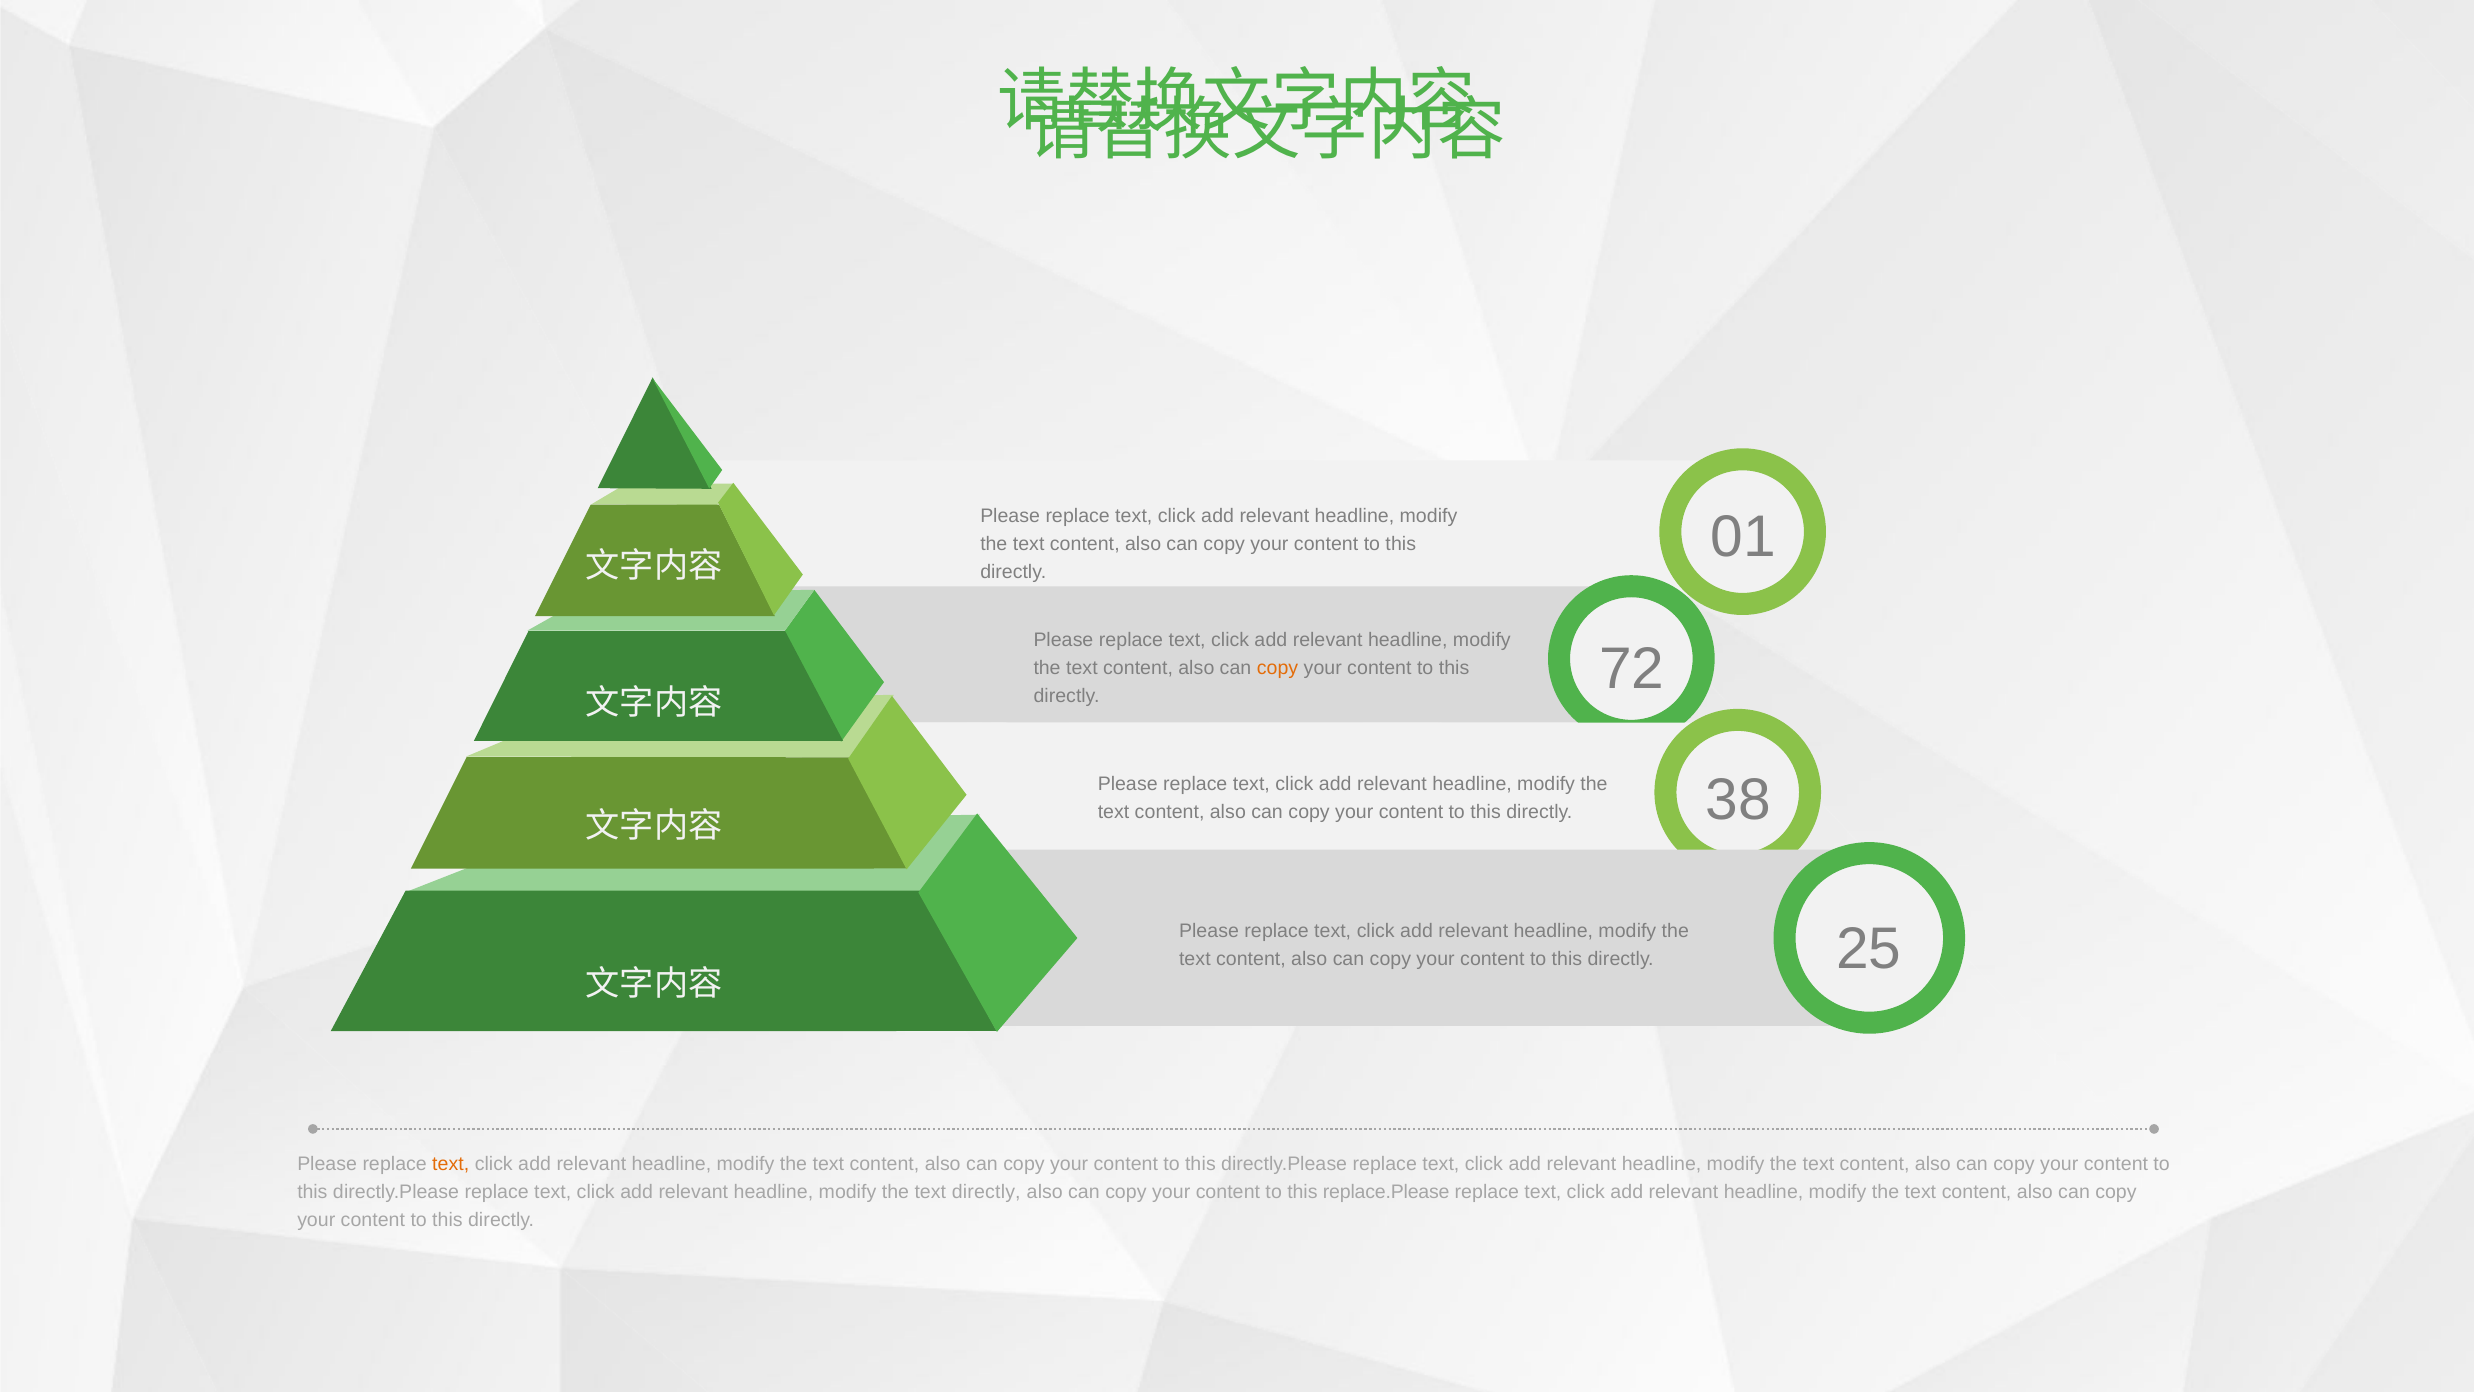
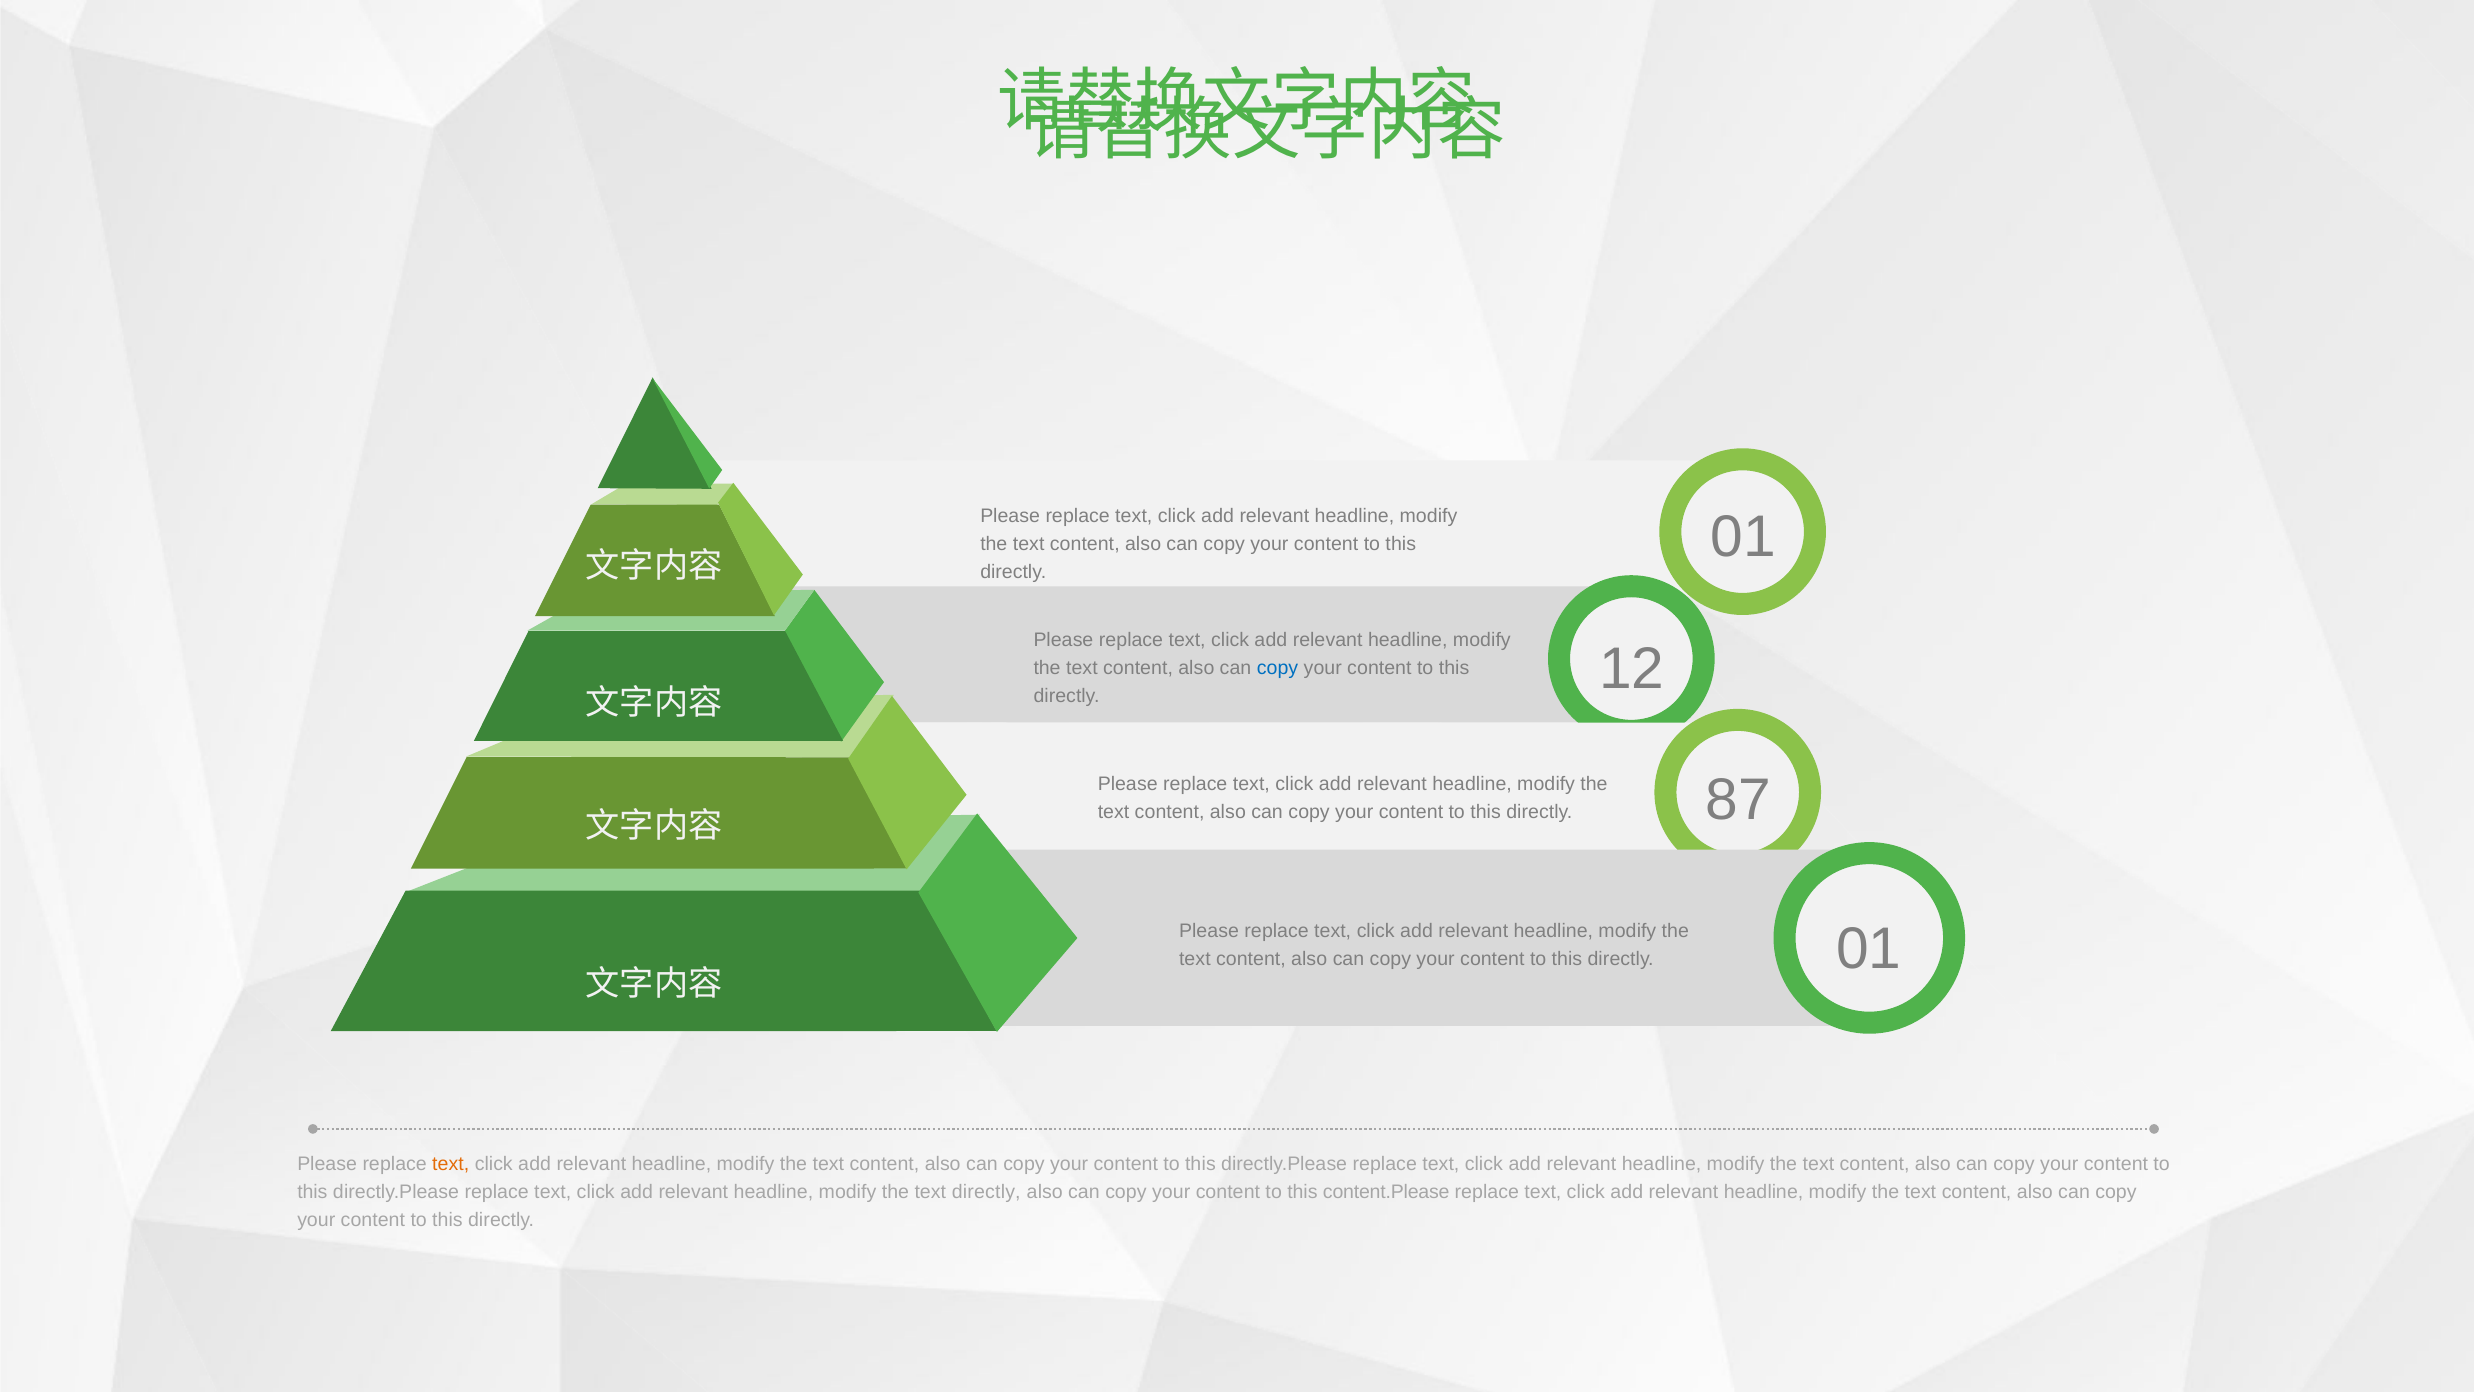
copy at (1278, 668) colour: orange -> blue
72: 72 -> 12
38: 38 -> 87
25 at (1869, 949): 25 -> 01
replace.Please: replace.Please -> content.Please
